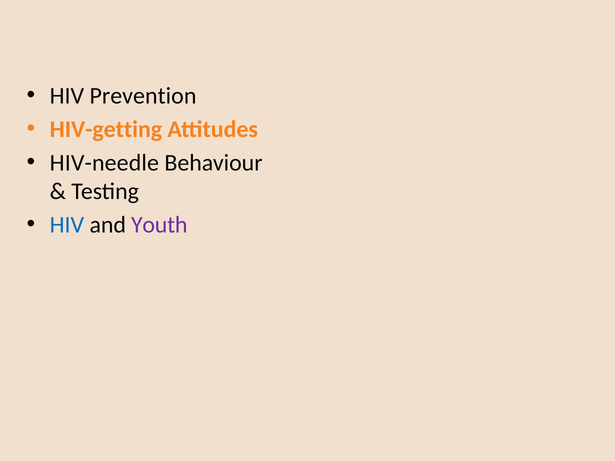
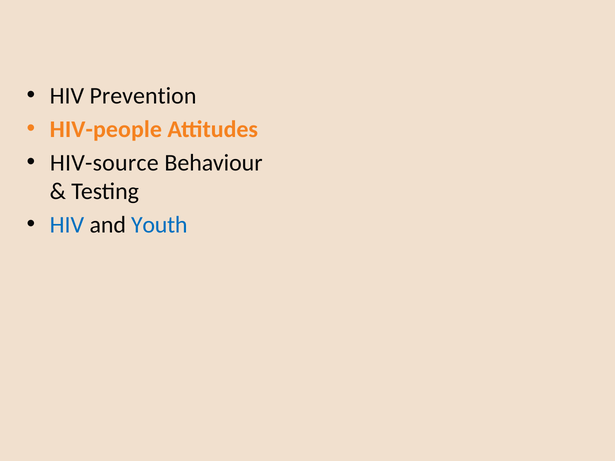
HIV-getting: HIV-getting -> HIV-people
HIV-needle: HIV-needle -> HIV-source
Youth colour: purple -> blue
